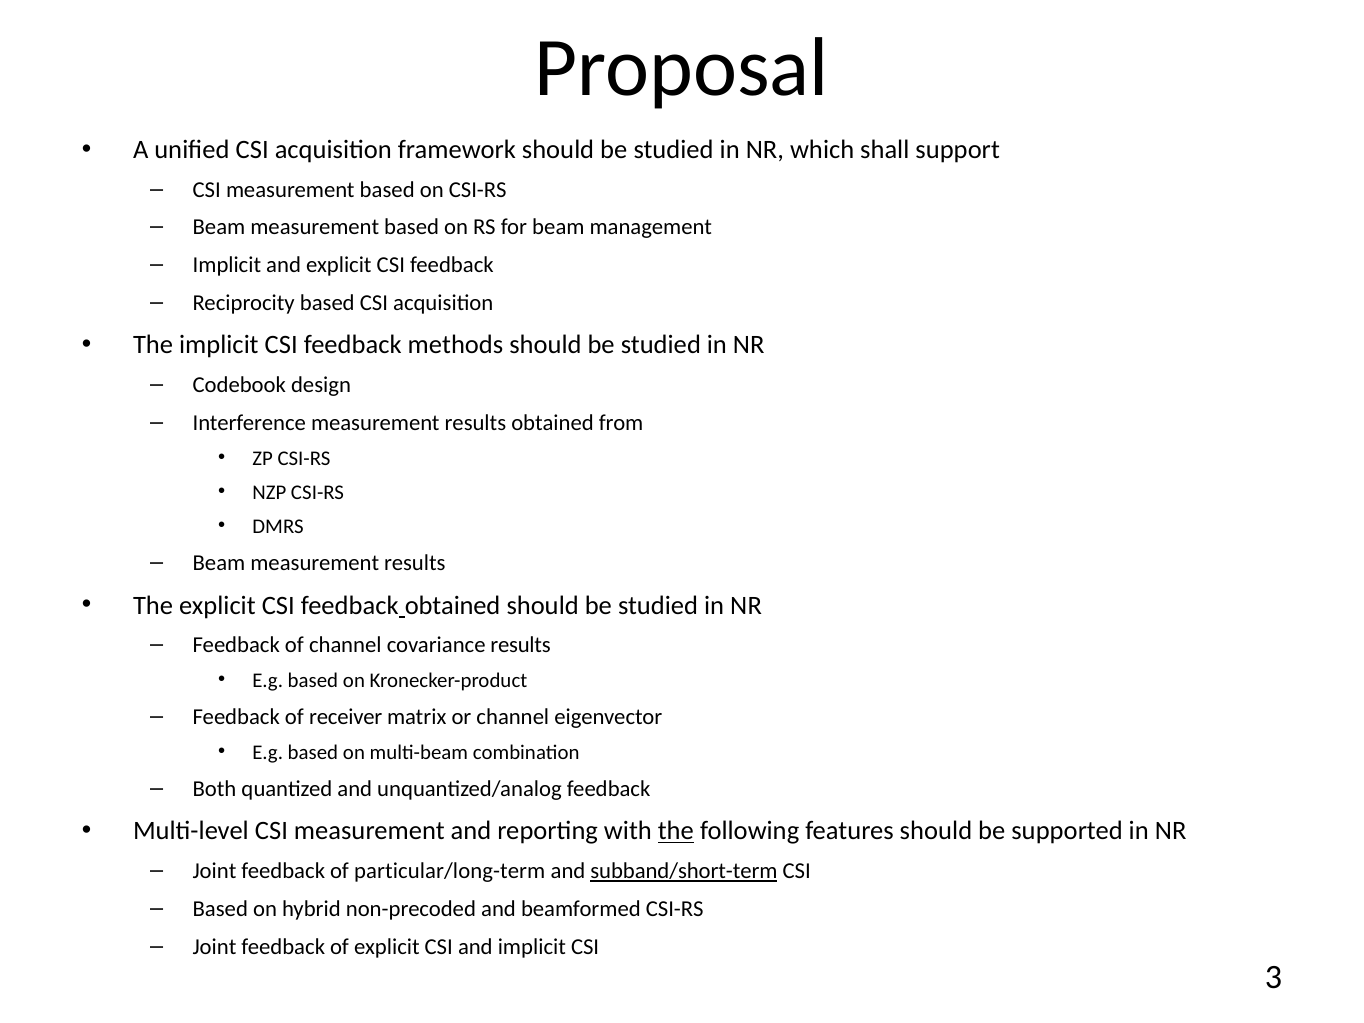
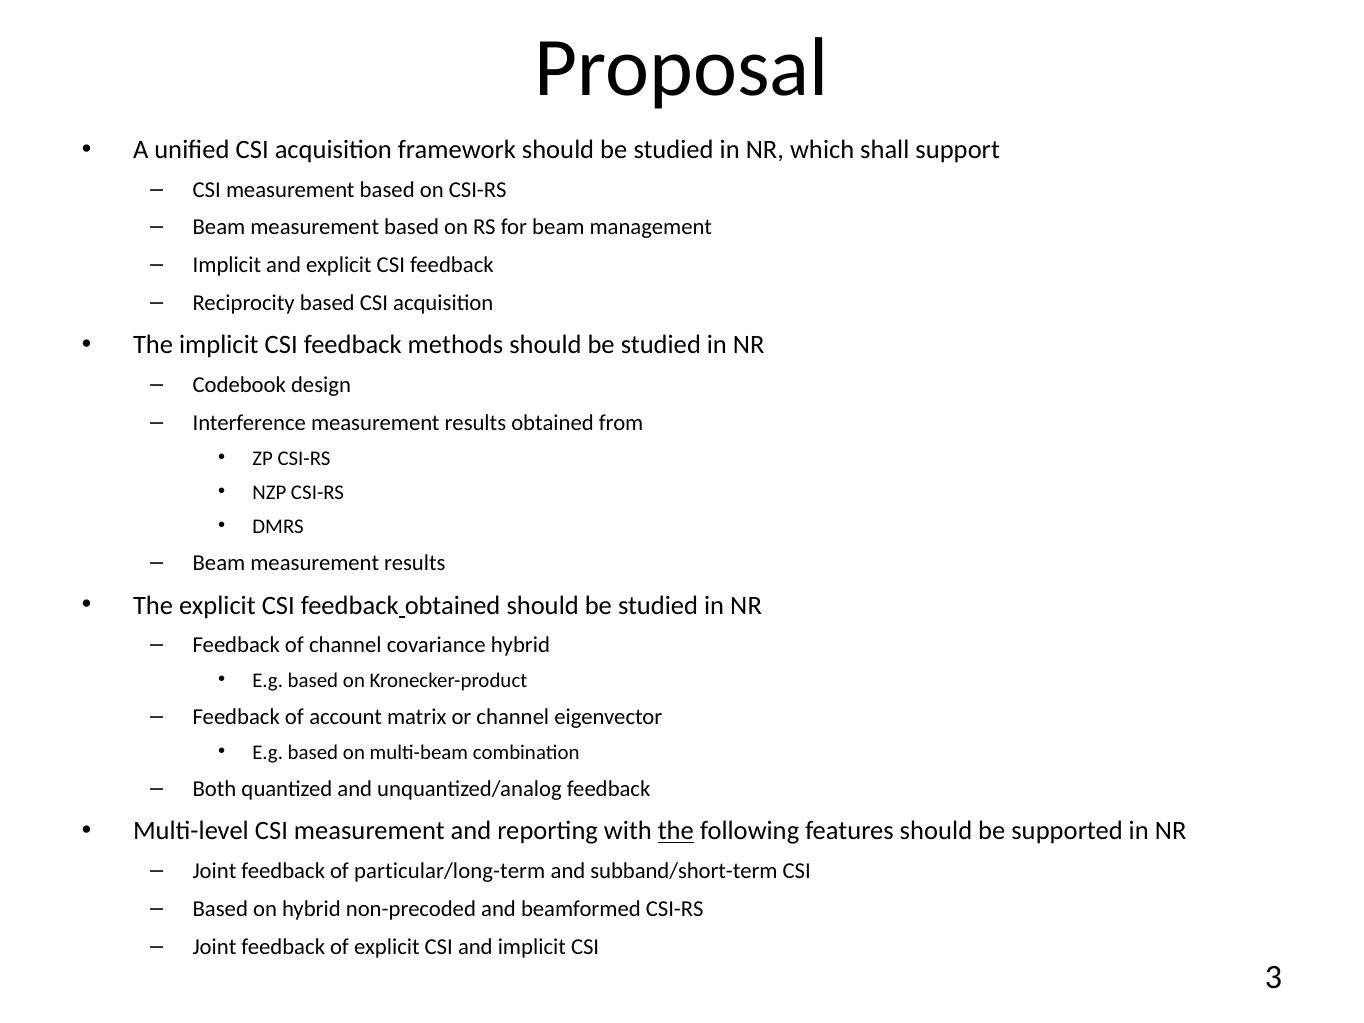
covariance results: results -> hybrid
receiver: receiver -> account
subband/short-term underline: present -> none
